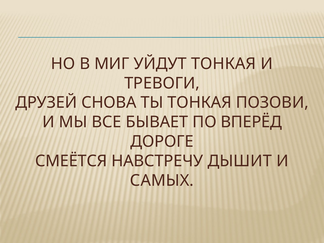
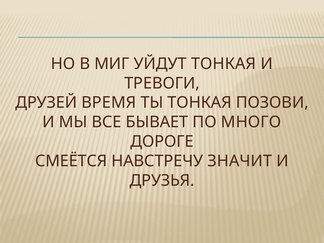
СНОВА: СНОВА -> ВРЕМЯ
ВПЕРЁД: ВПЕРЁД -> МНОГО
ДЫШИТ: ДЫШИТ -> ЗНАЧИТ
САМЫХ: САМЫХ -> ДРУЗЬЯ
